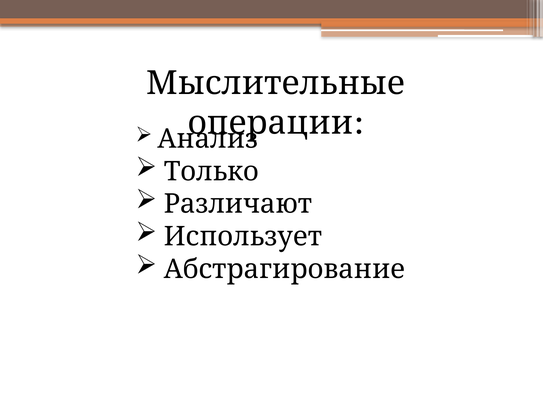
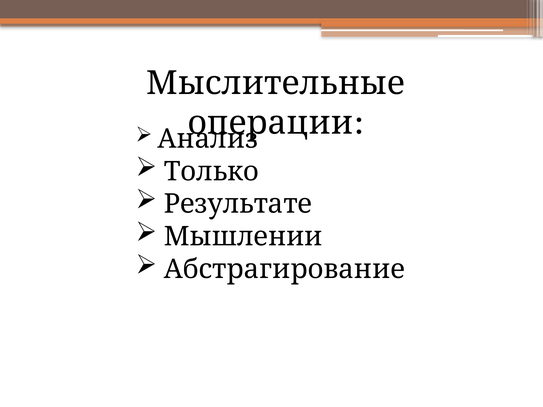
Различают: Различают -> Результате
Использует: Использует -> Мышлении
